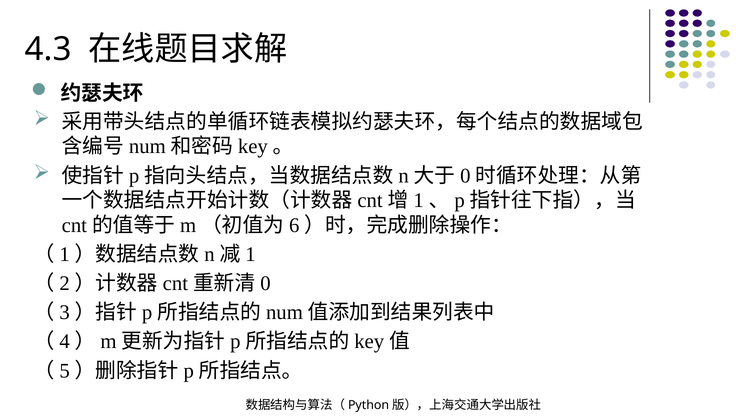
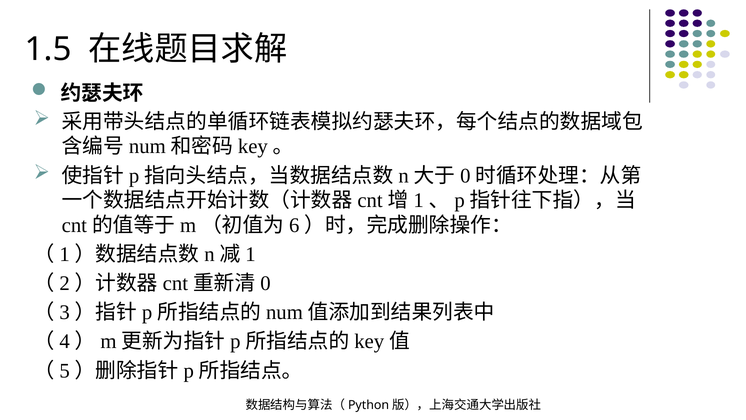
4.3: 4.3 -> 1.5
